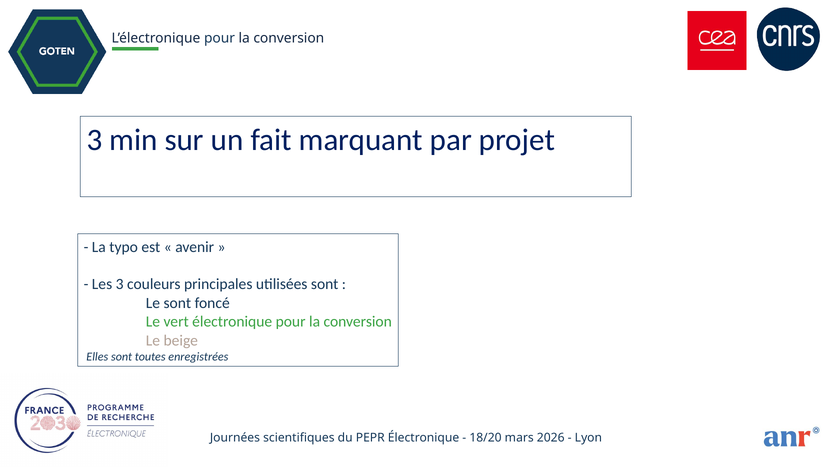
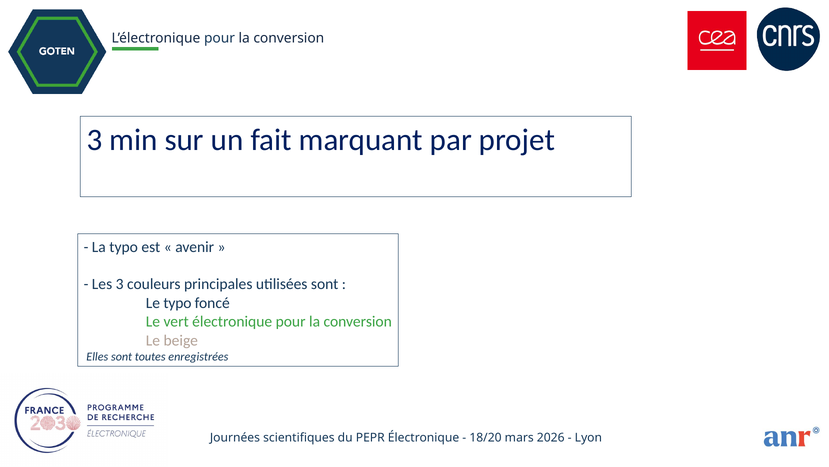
Le sont: sont -> typo
